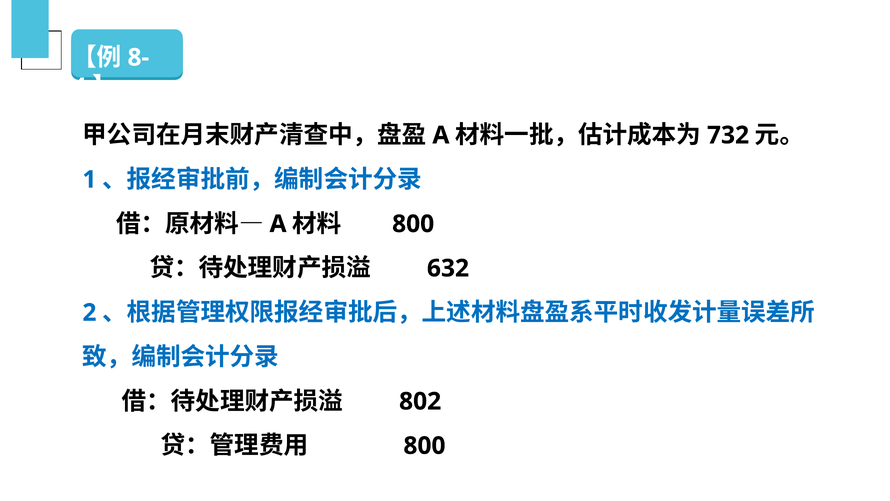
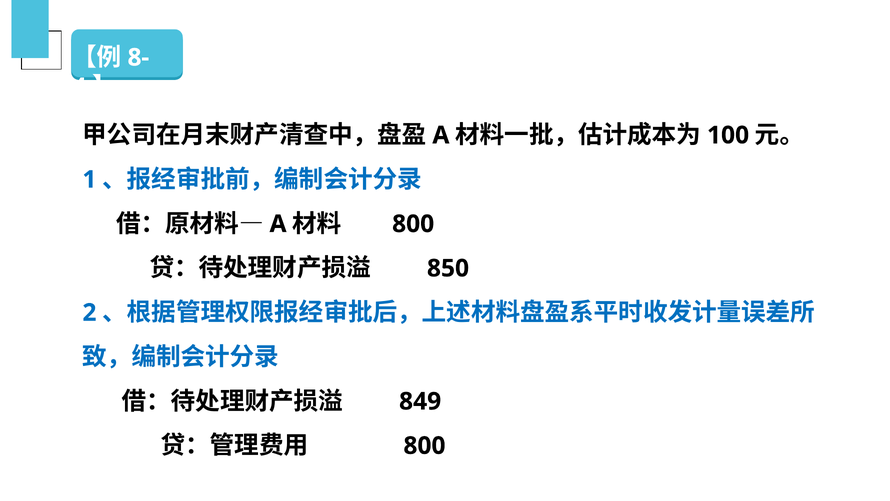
732: 732 -> 100
632: 632 -> 850
802: 802 -> 849
